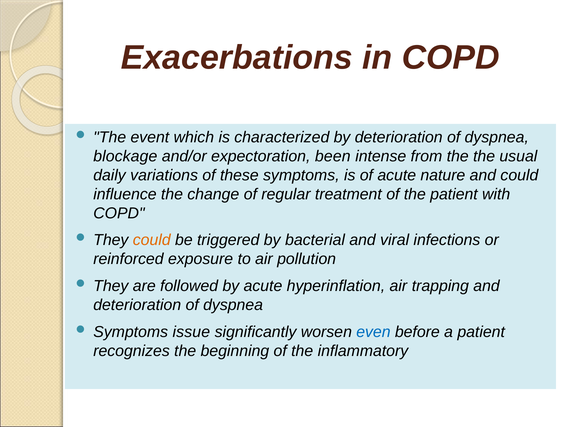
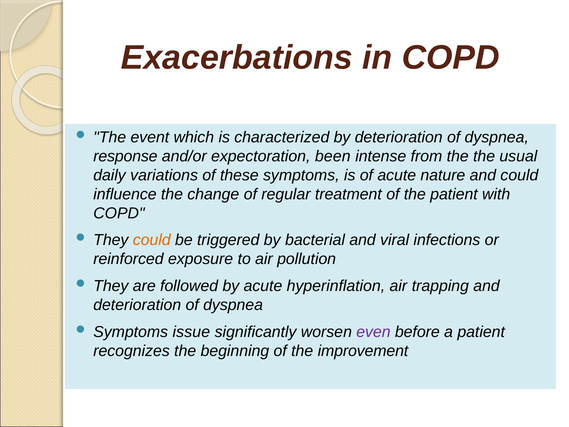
blockage: blockage -> response
even colour: blue -> purple
inflammatory: inflammatory -> improvement
